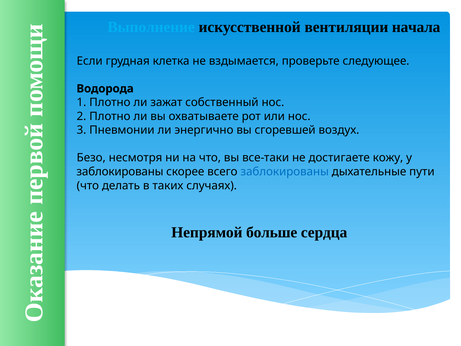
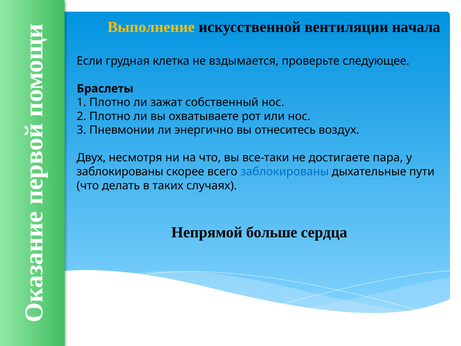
Выполнение colour: light blue -> yellow
Водорода: Водорода -> Браслеты
сгоревшей: сгоревшей -> отнеситесь
Безо: Безо -> Двух
кожу: кожу -> пара
